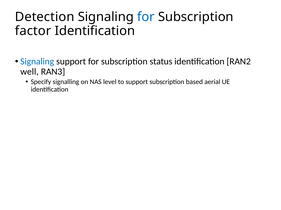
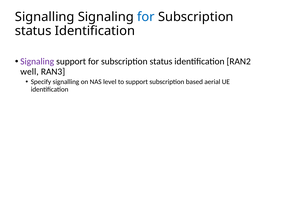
Detection at (45, 17): Detection -> Signalling
factor at (33, 31): factor -> status
Signaling at (37, 62) colour: blue -> purple
